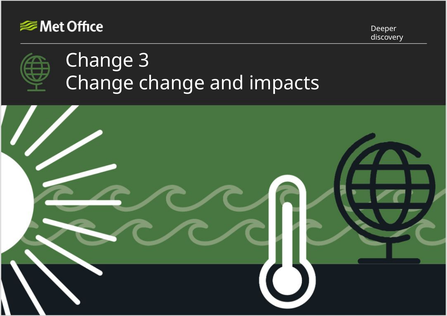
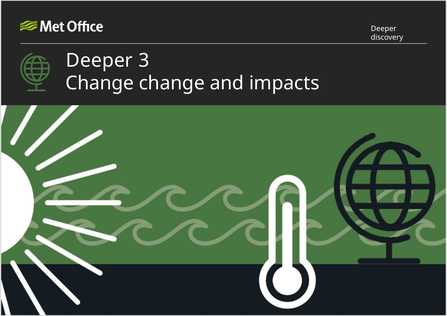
Change at (100, 60): Change -> Deeper
